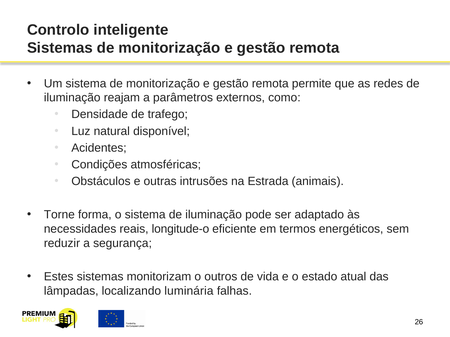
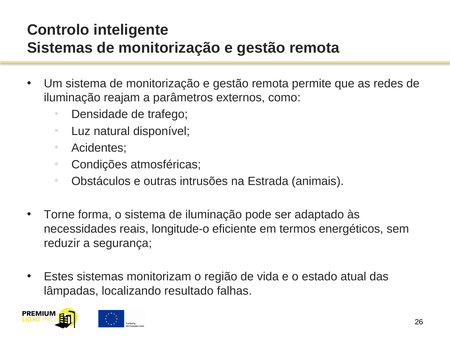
outros: outros -> região
luminária: luminária -> resultado
